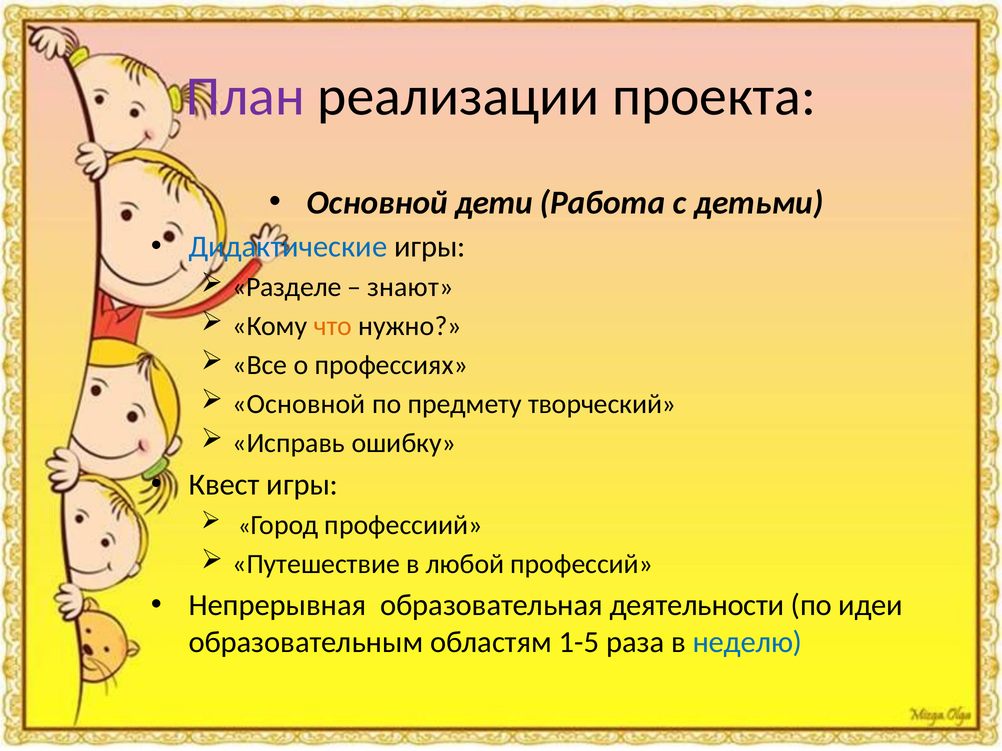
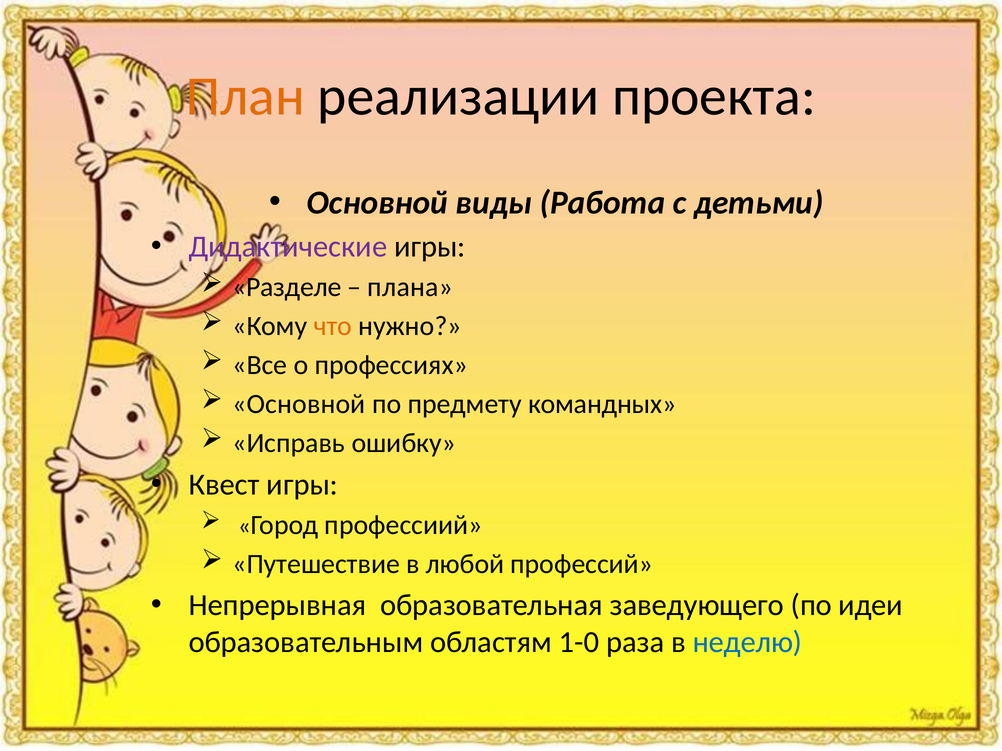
План colour: purple -> orange
дети: дети -> виды
Дидактические colour: blue -> purple
знают: знают -> плана
творческий: творческий -> командных
деятельности: деятельности -> заведующего
1-5: 1-5 -> 1-0
